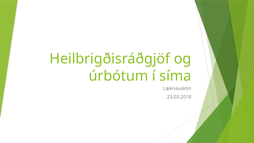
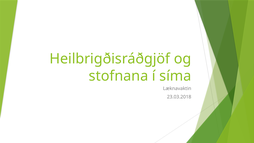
úrbótum: úrbótum -> stofnana
